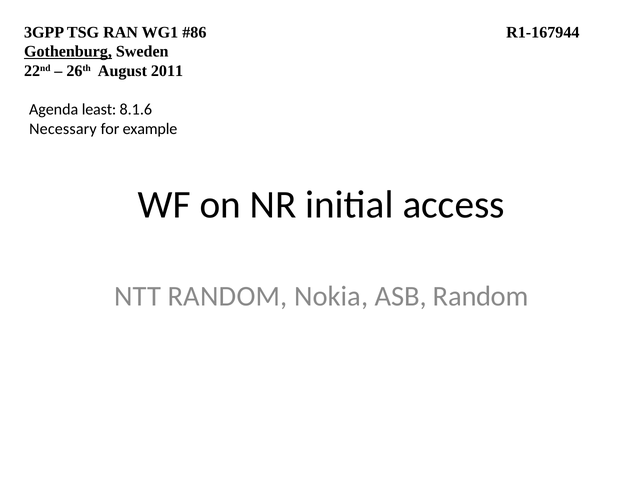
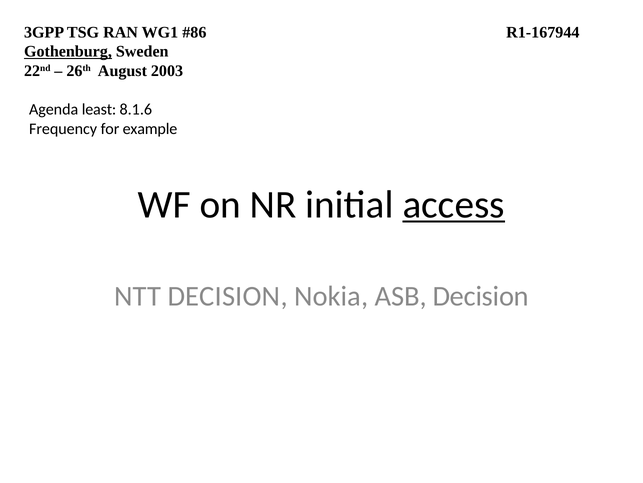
2011: 2011 -> 2003
Necessary: Necessary -> Frequency
access underline: none -> present
NTT RANDOM: RANDOM -> DECISION
ASB Random: Random -> Decision
